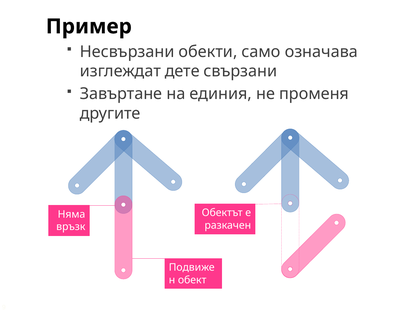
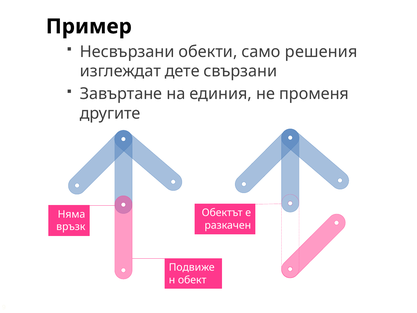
означава: означава -> решения
